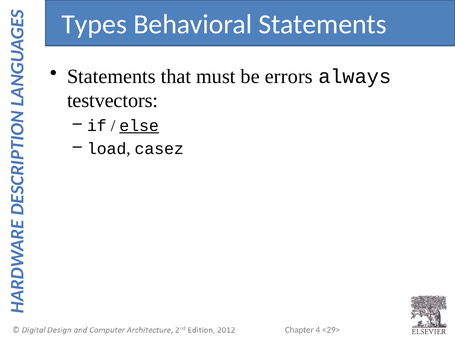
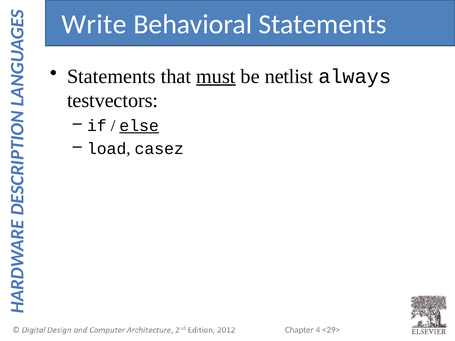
Types: Types -> Write
must underline: none -> present
errors: errors -> netlist
